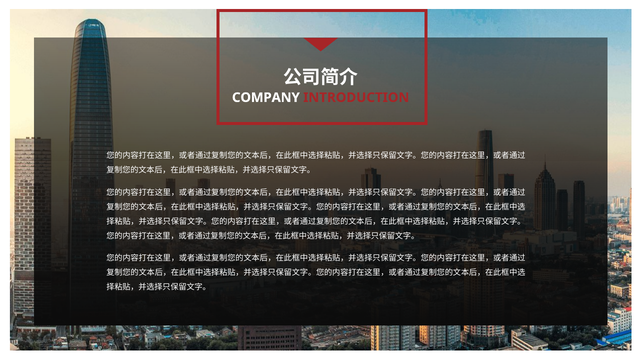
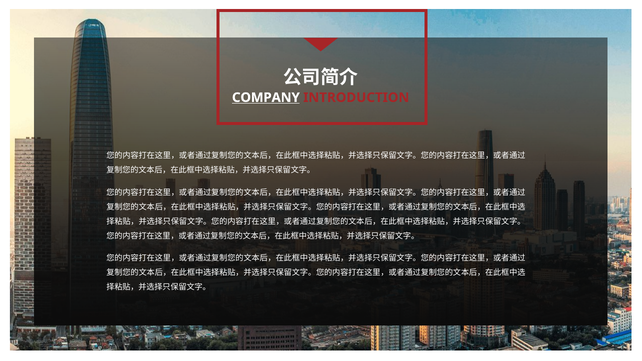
COMPANY underline: none -> present
